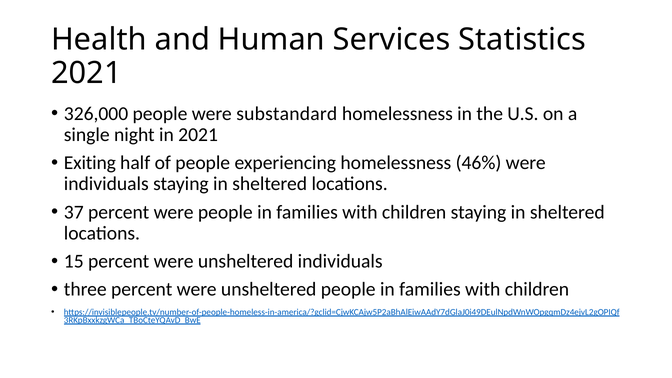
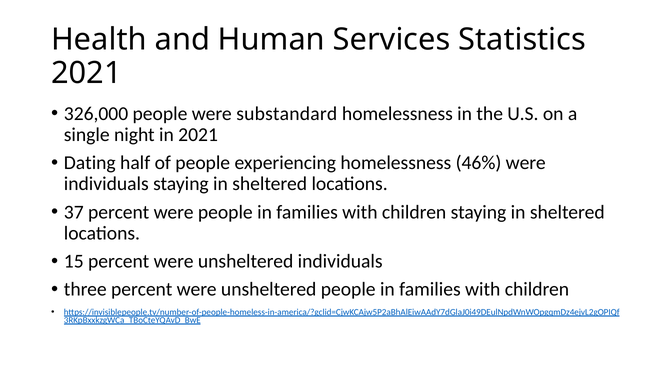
Exiting: Exiting -> Dating
